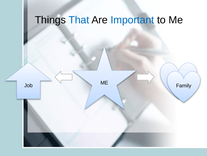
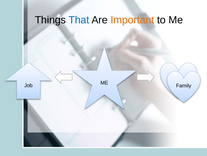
Important colour: blue -> orange
